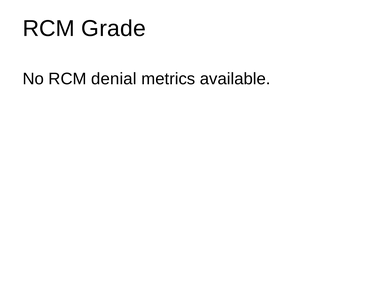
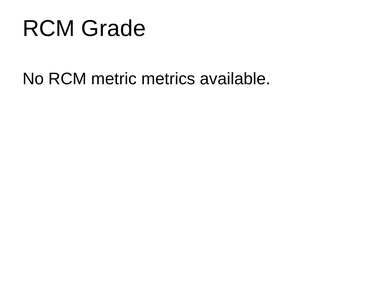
denial: denial -> metric
